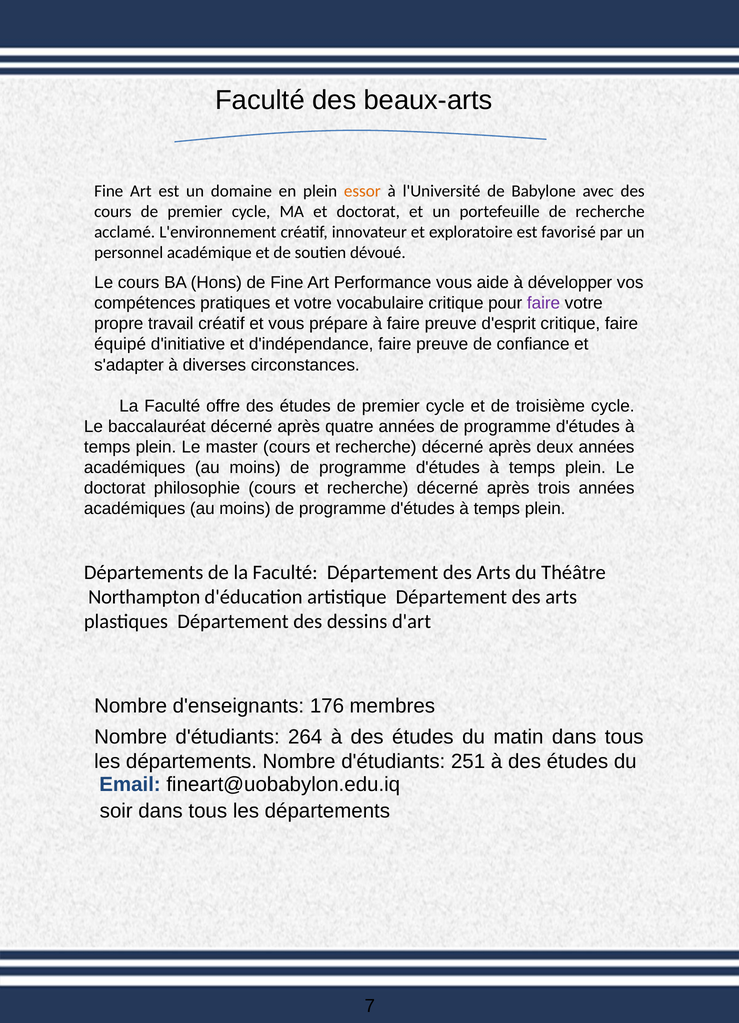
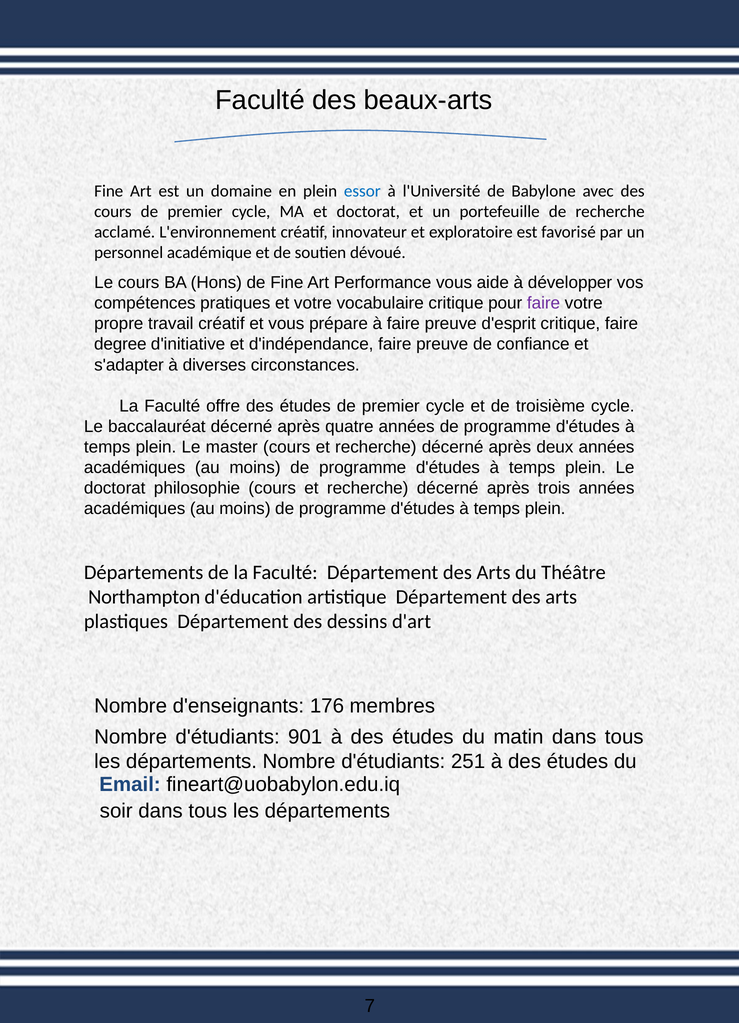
essor colour: orange -> blue
équipé: équipé -> degree
264: 264 -> 901
